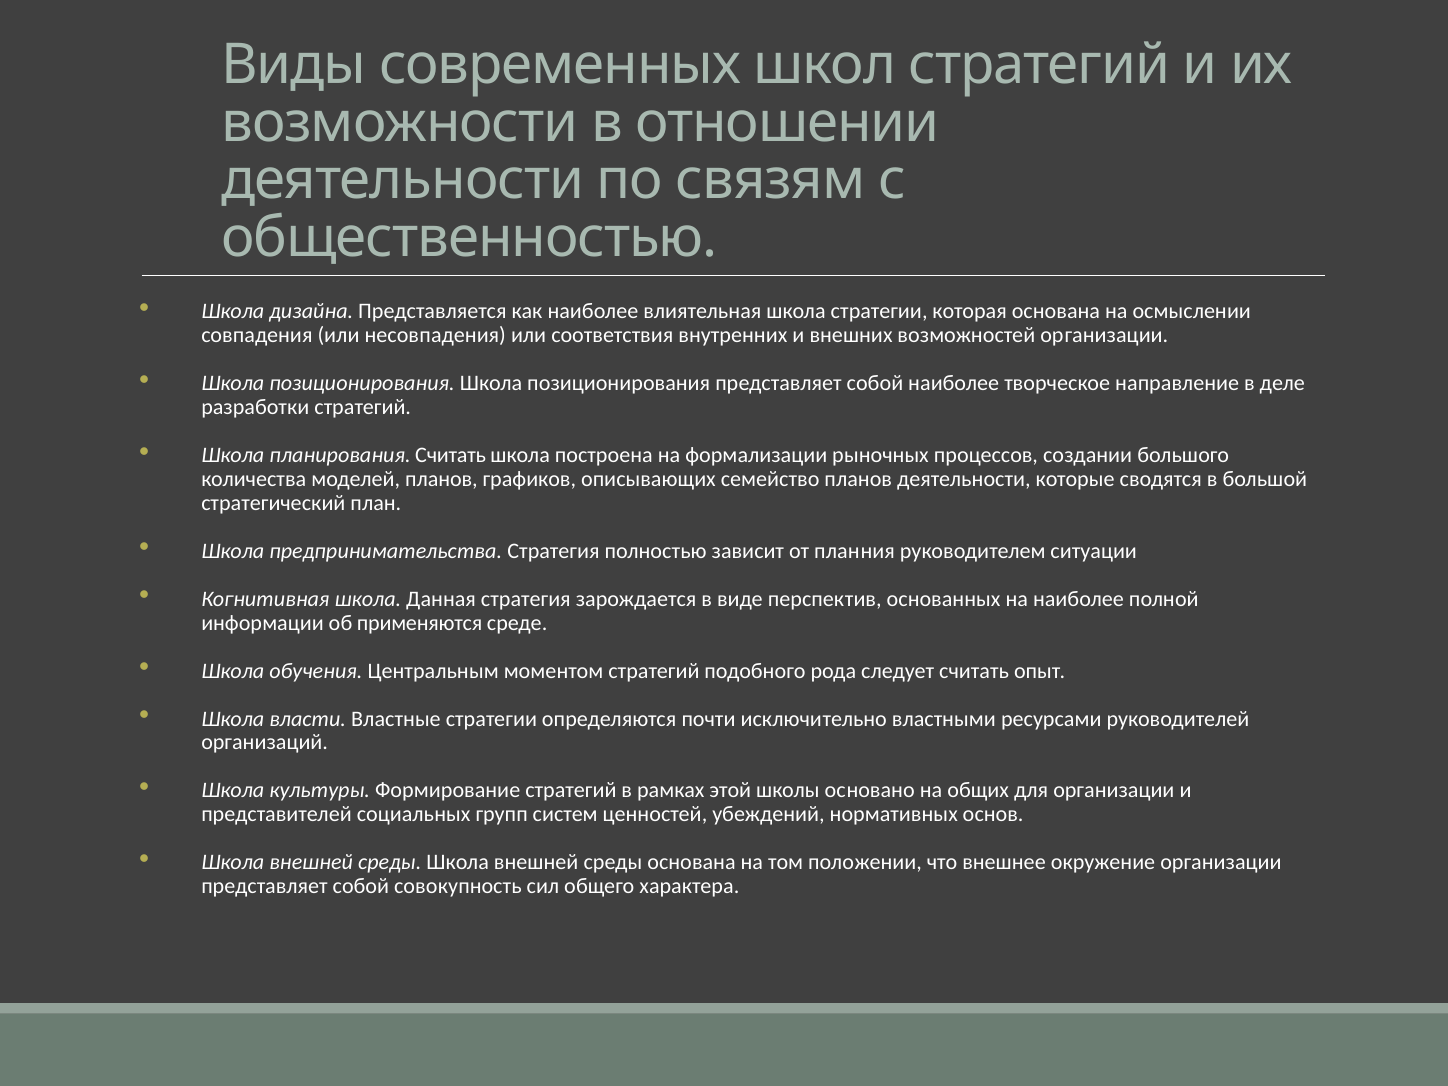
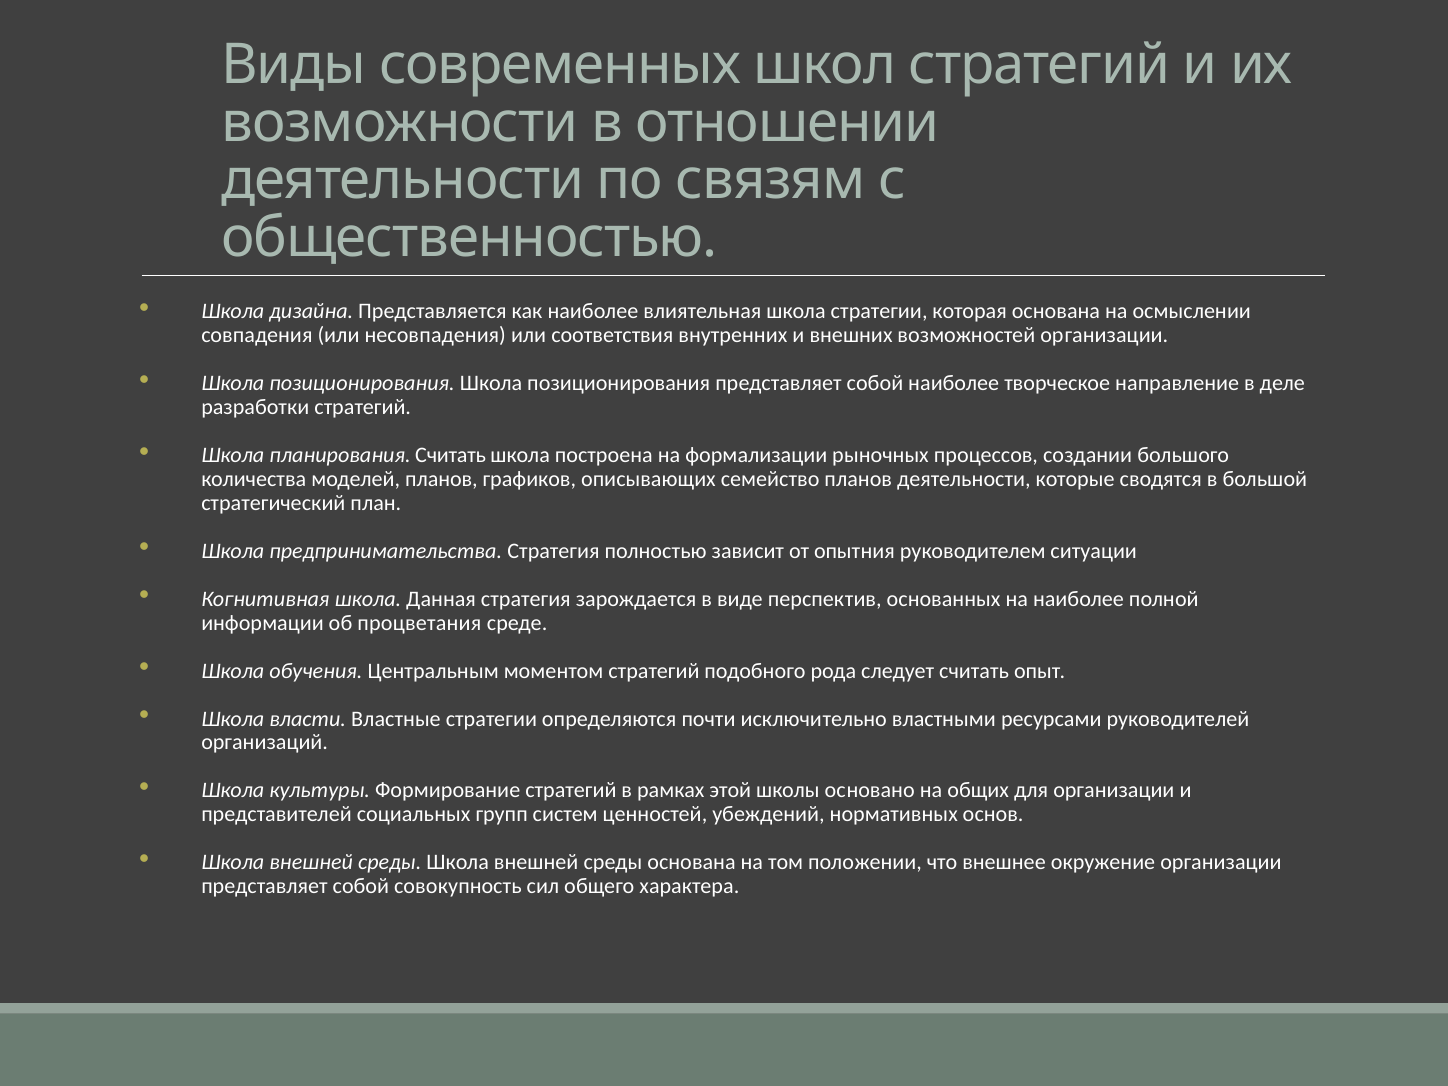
от план: план -> опыт
применяются: применяются -> процветания
